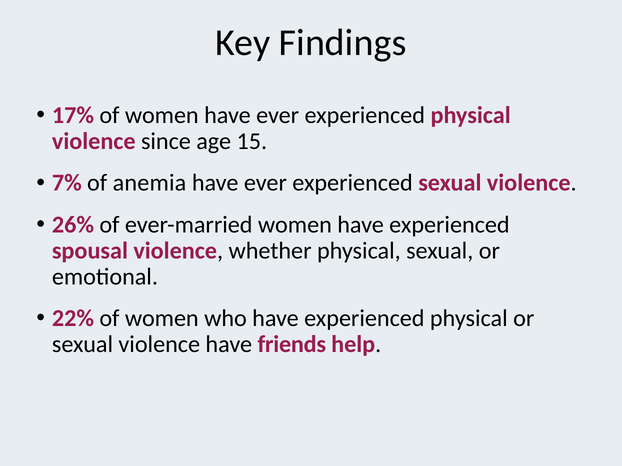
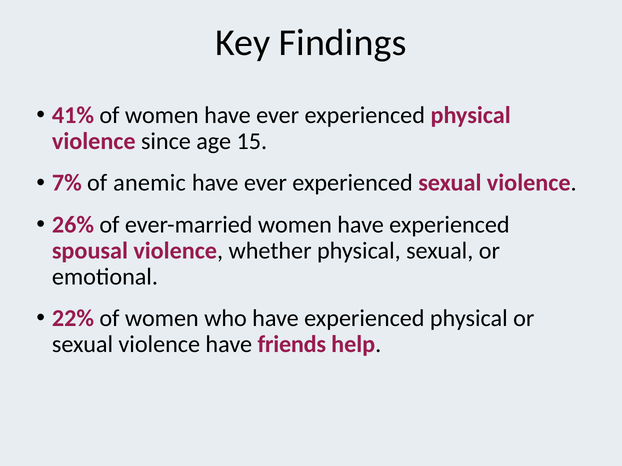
17%: 17% -> 41%
anemia: anemia -> anemic
